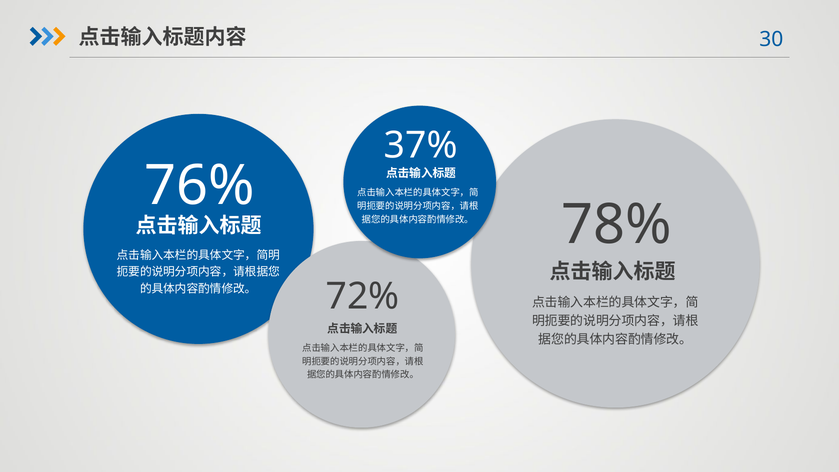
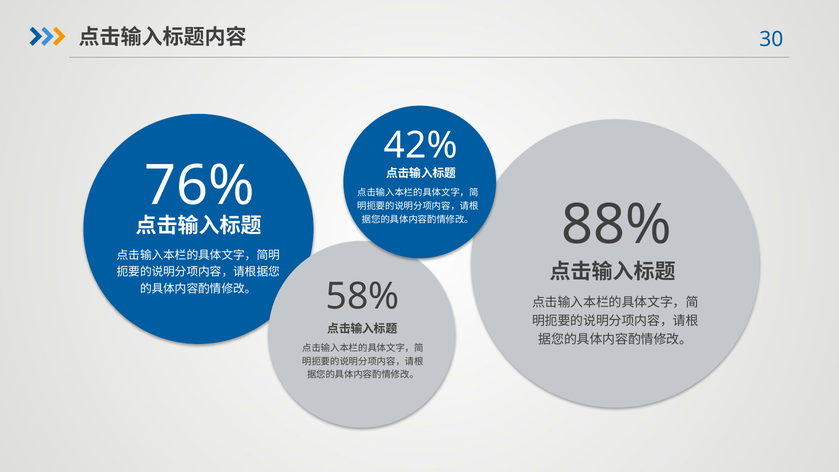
37%: 37% -> 42%
78%: 78% -> 88%
72%: 72% -> 58%
